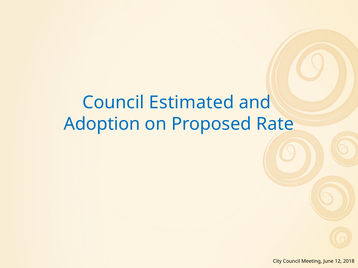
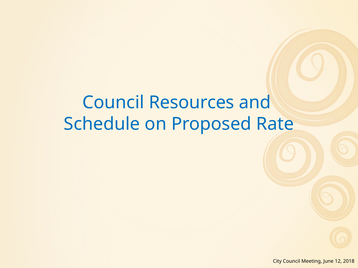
Estimated: Estimated -> Resources
Adoption: Adoption -> Schedule
